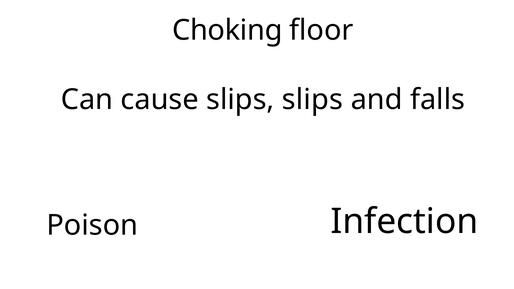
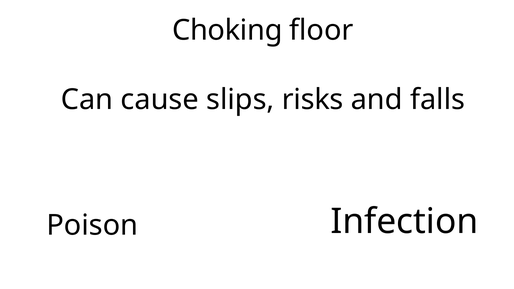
slips slips: slips -> risks
